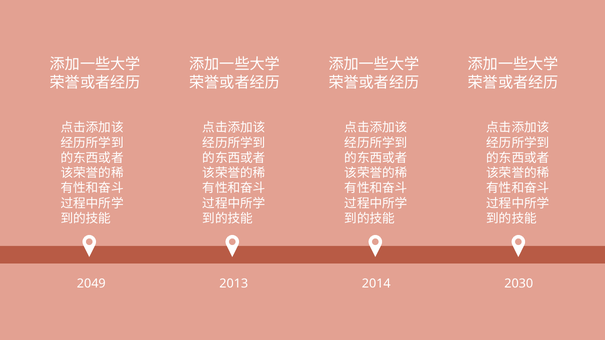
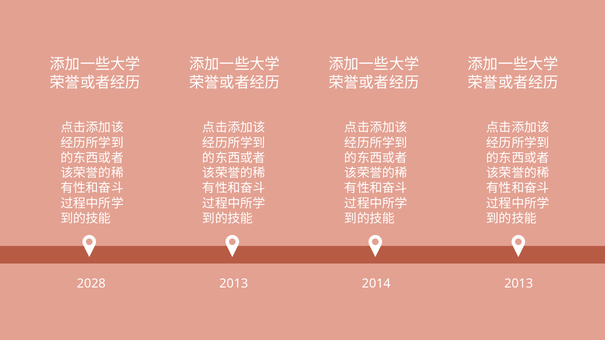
2049: 2049 -> 2028
2030 at (519, 284): 2030 -> 2013
